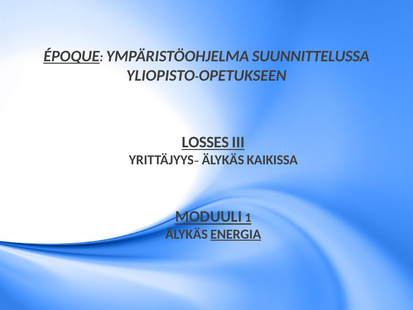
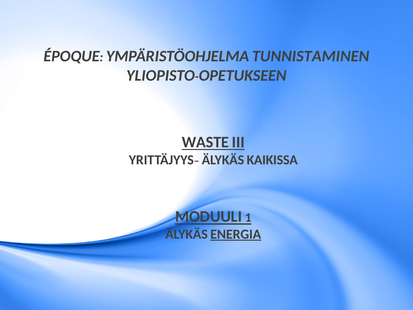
ÉPOQUE underline: present -> none
SUUNNITTELUSSA: SUUNNITTELUSSA -> TUNNISTAMINEN
LOSSES: LOSSES -> WASTE
